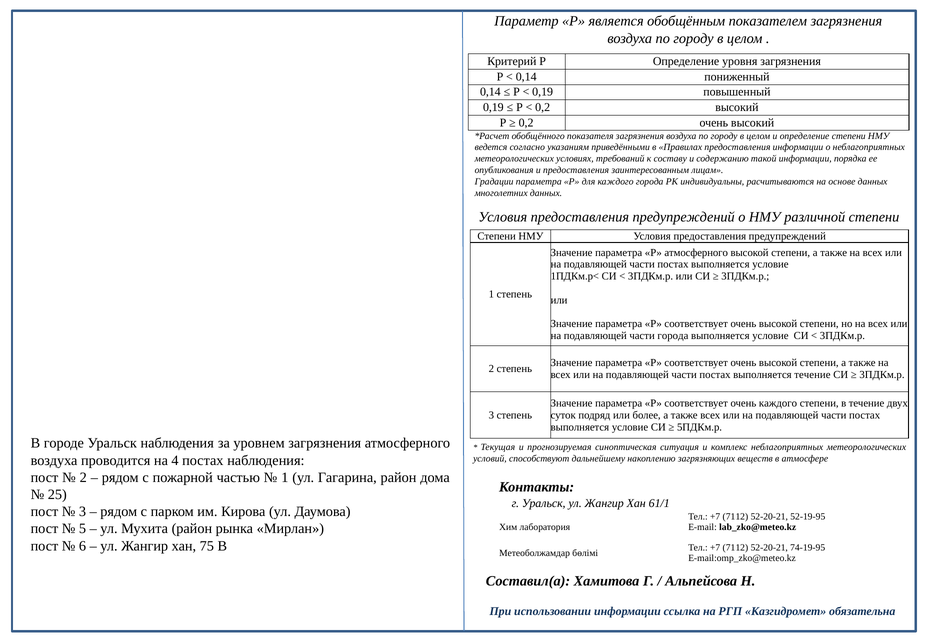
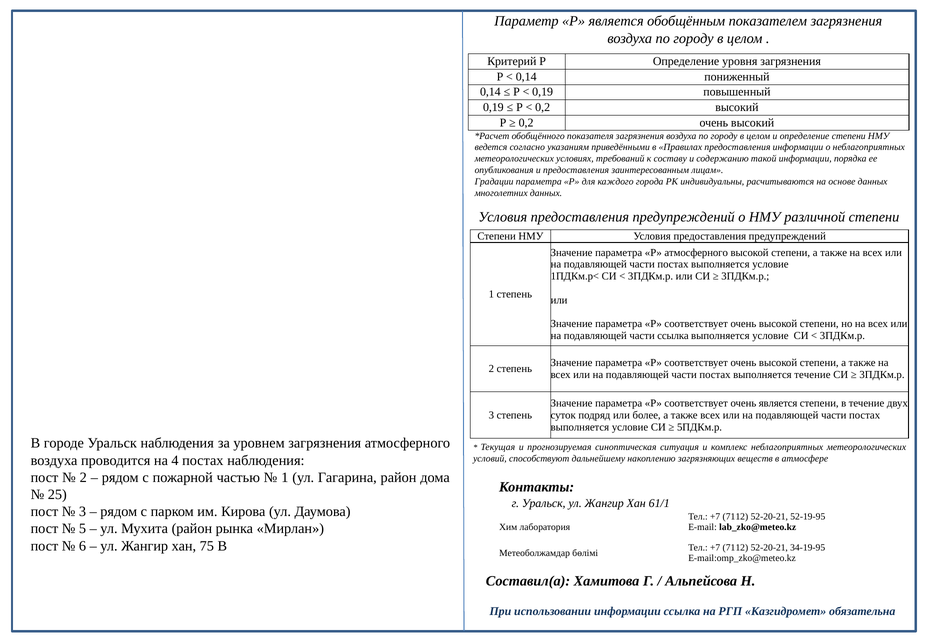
части города: города -> ссылка
очень каждого: каждого -> является
74-19-95: 74-19-95 -> 34-19-95
